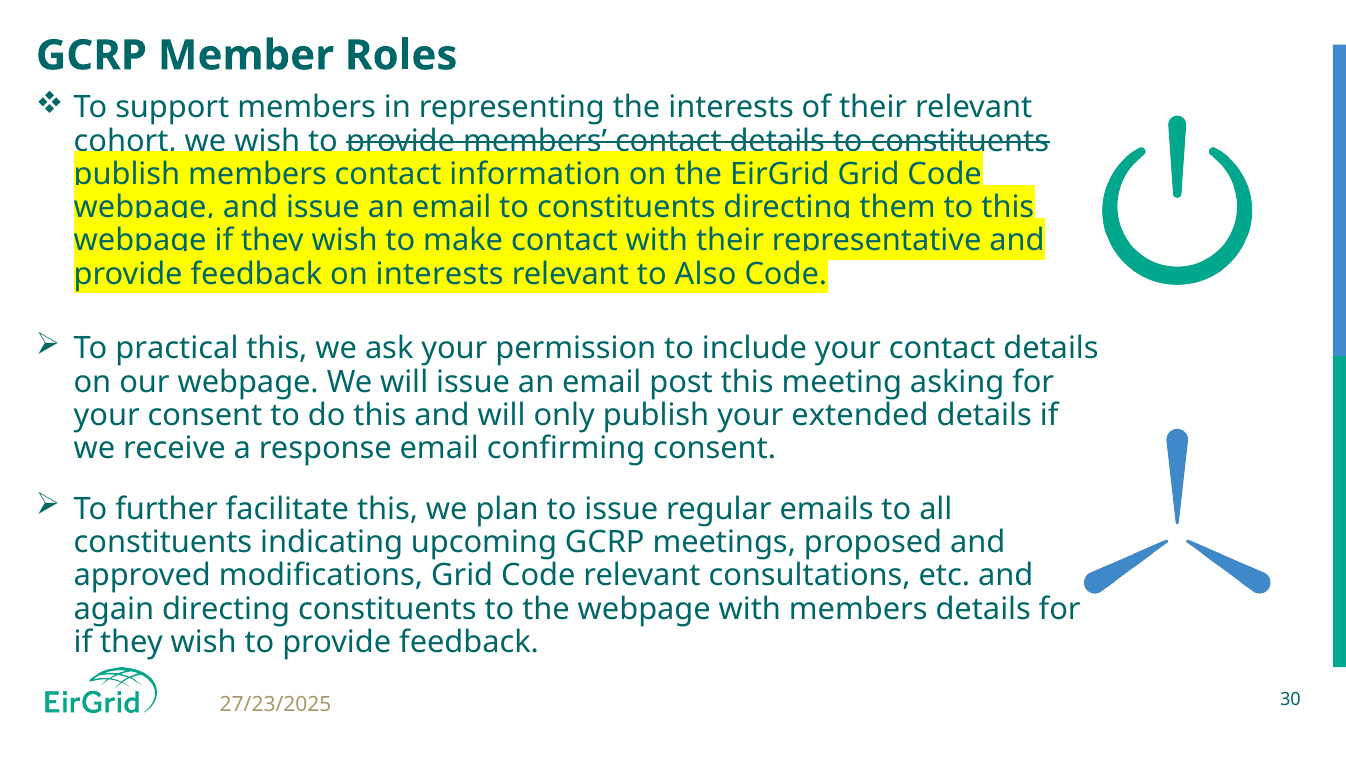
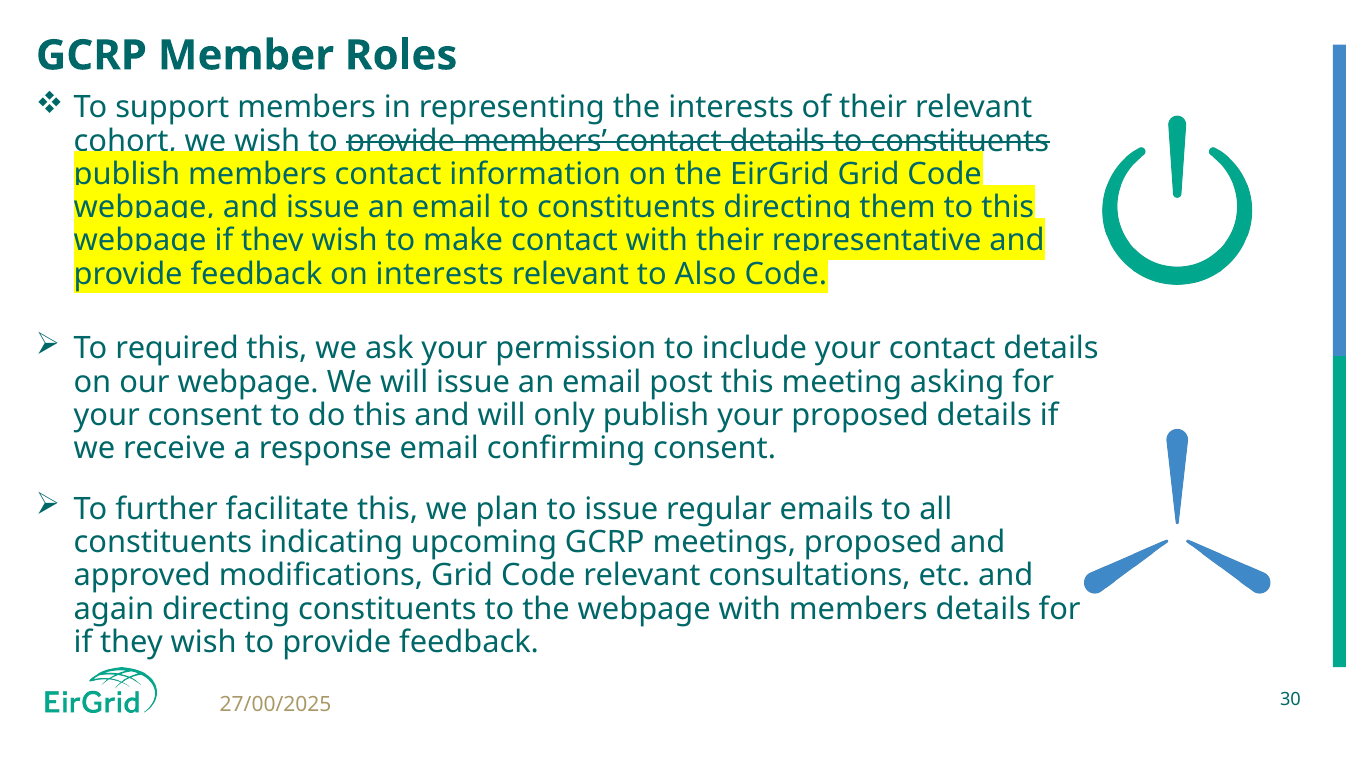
practical: practical -> required
your extended: extended -> proposed
27/23/2025: 27/23/2025 -> 27/00/2025
